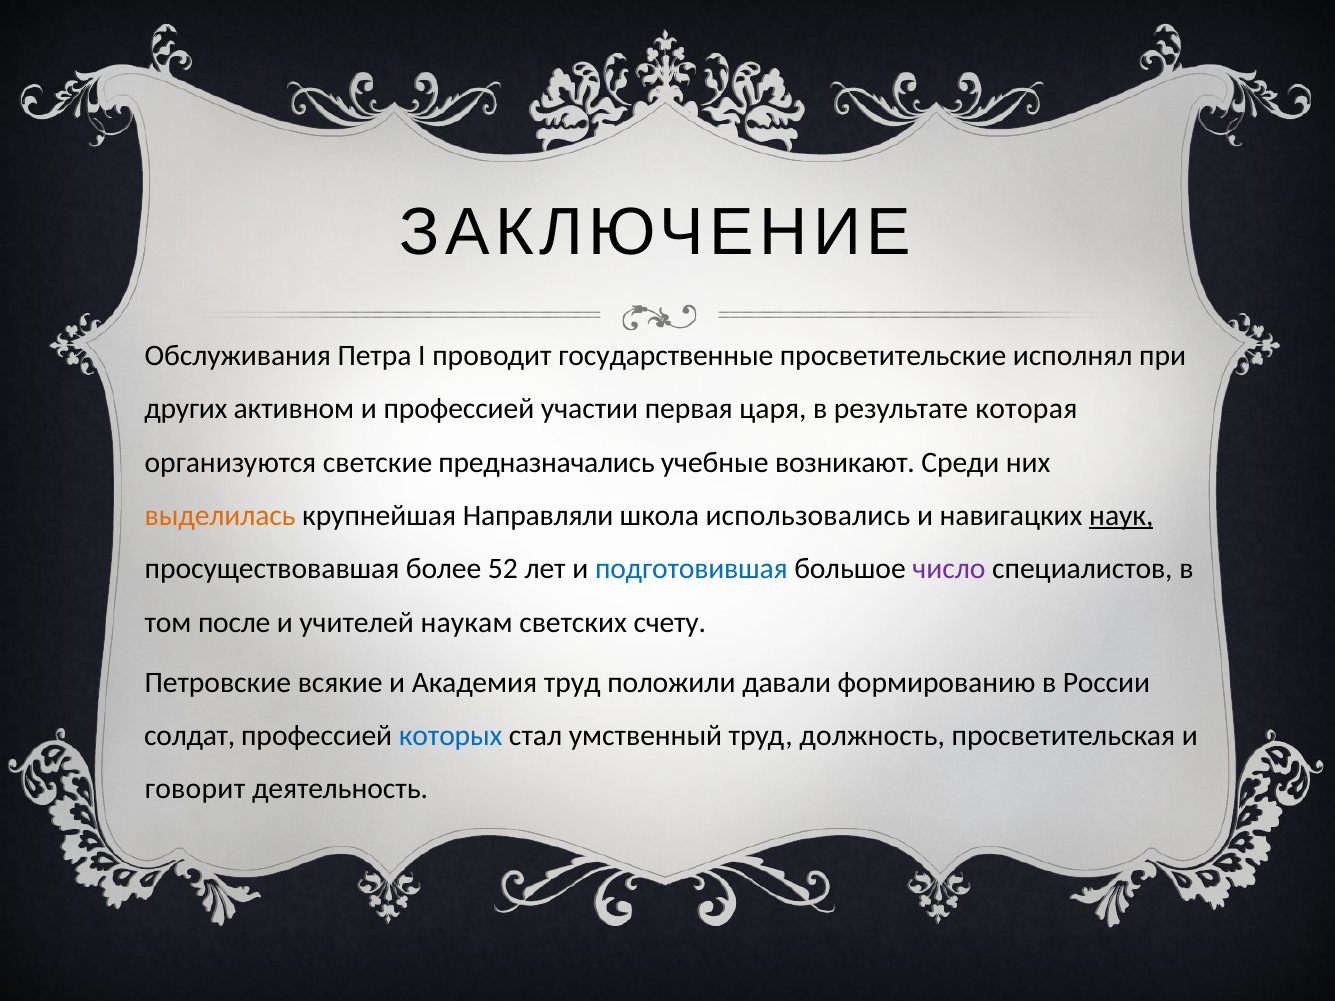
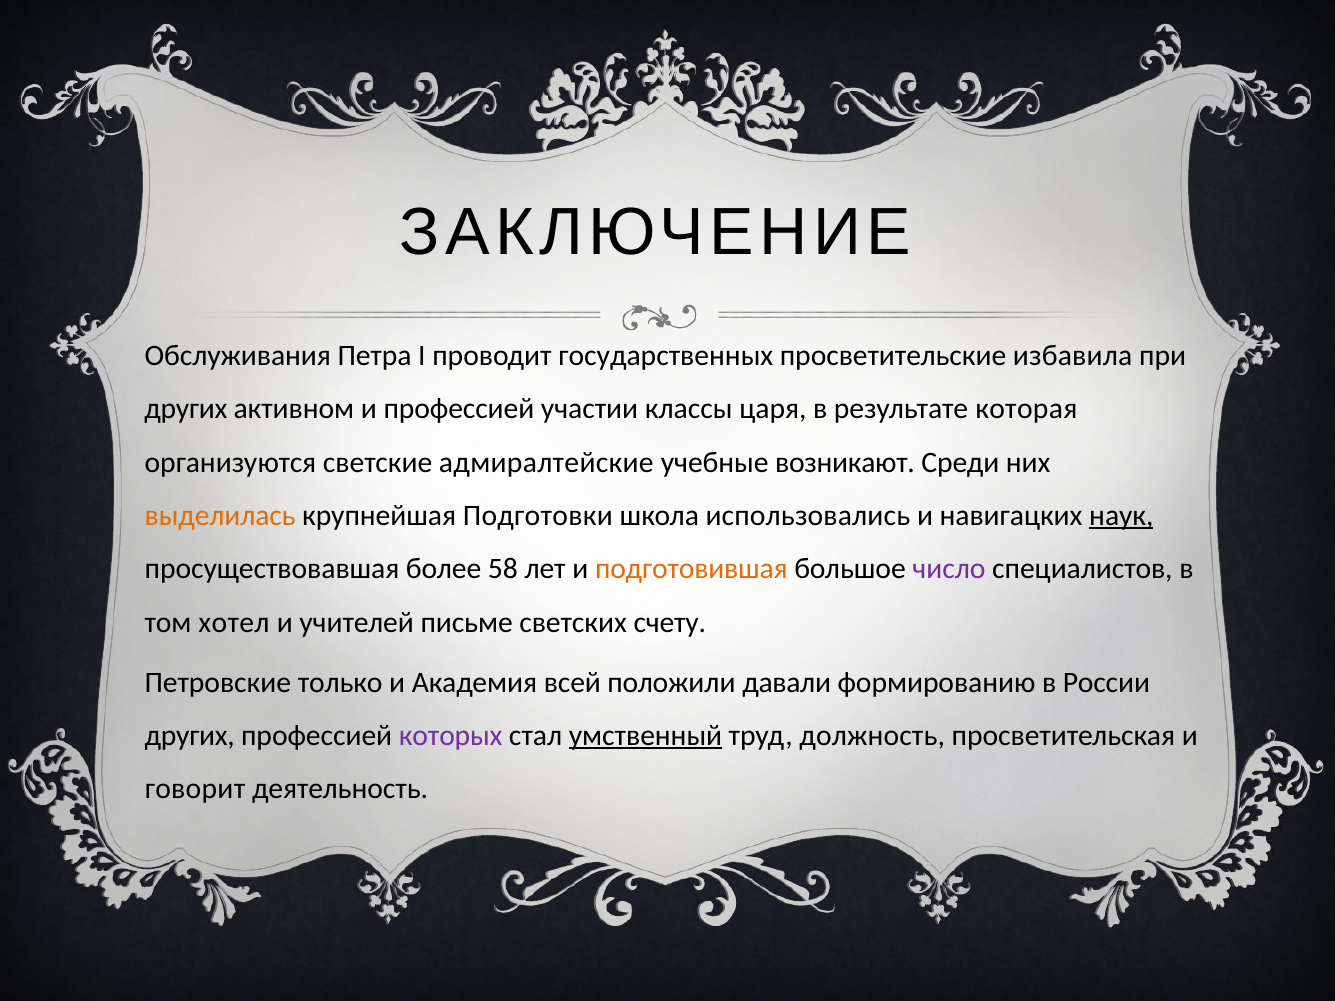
государственные: государственные -> государственных
исполнял: исполнял -> избавила
первая: первая -> классы
предназначались: предназначались -> адмиралтейские
Направляли: Направляли -> Подготовки
52: 52 -> 58
подготовившая colour: blue -> orange
после: после -> хотел
наукам: наукам -> письме
всякие: всякие -> только
Академия труд: труд -> всей
солдат at (190, 736): солдат -> других
которых colour: blue -> purple
умственный underline: none -> present
